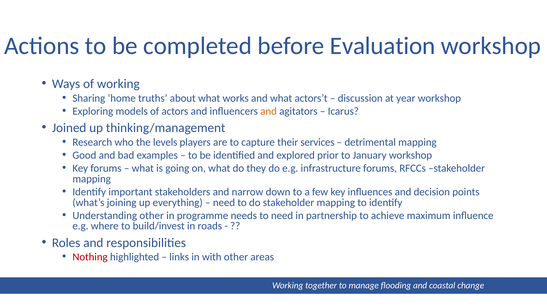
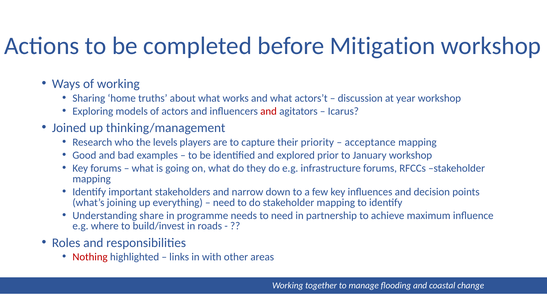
Evaluation: Evaluation -> Mitigation
and at (269, 111) colour: orange -> red
services: services -> priority
detrimental: detrimental -> acceptance
Understanding other: other -> share
